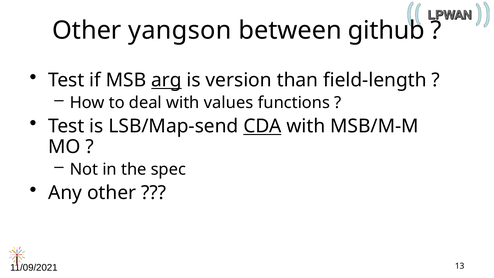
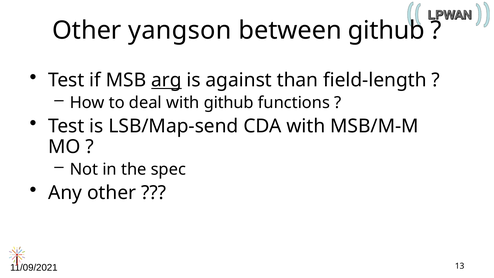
version: version -> against
with values: values -> github
CDA underline: present -> none
